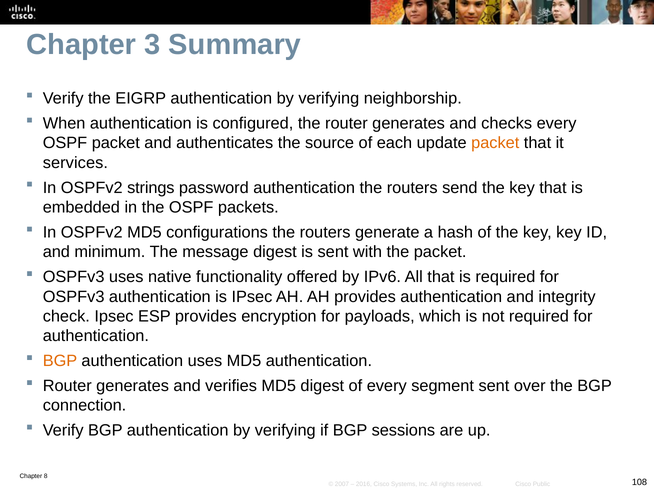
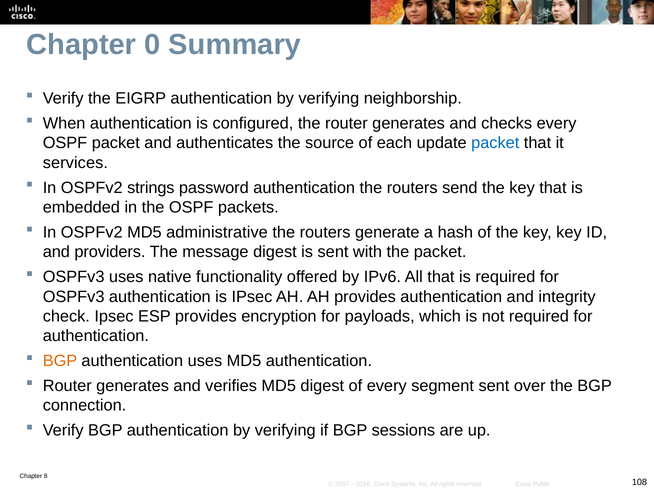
3: 3 -> 0
packet at (495, 143) colour: orange -> blue
configurations: configurations -> administrative
minimum: minimum -> providers
